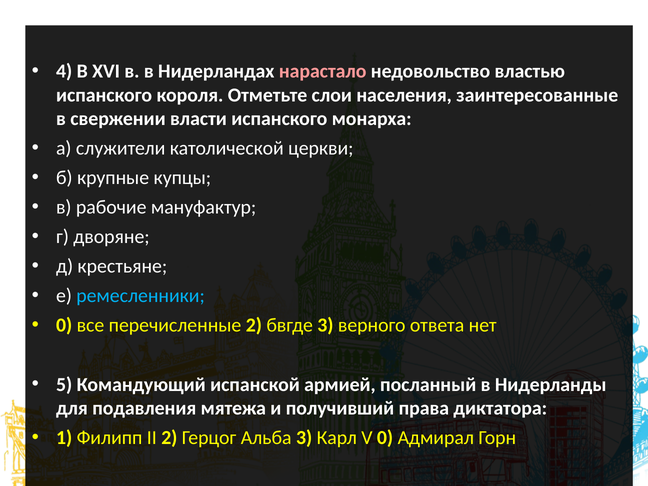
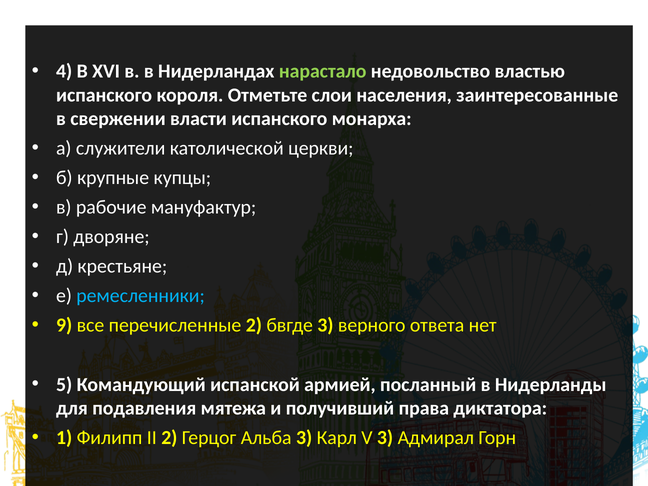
нарастало colour: pink -> light green
0 at (64, 325): 0 -> 9
V 0: 0 -> 3
